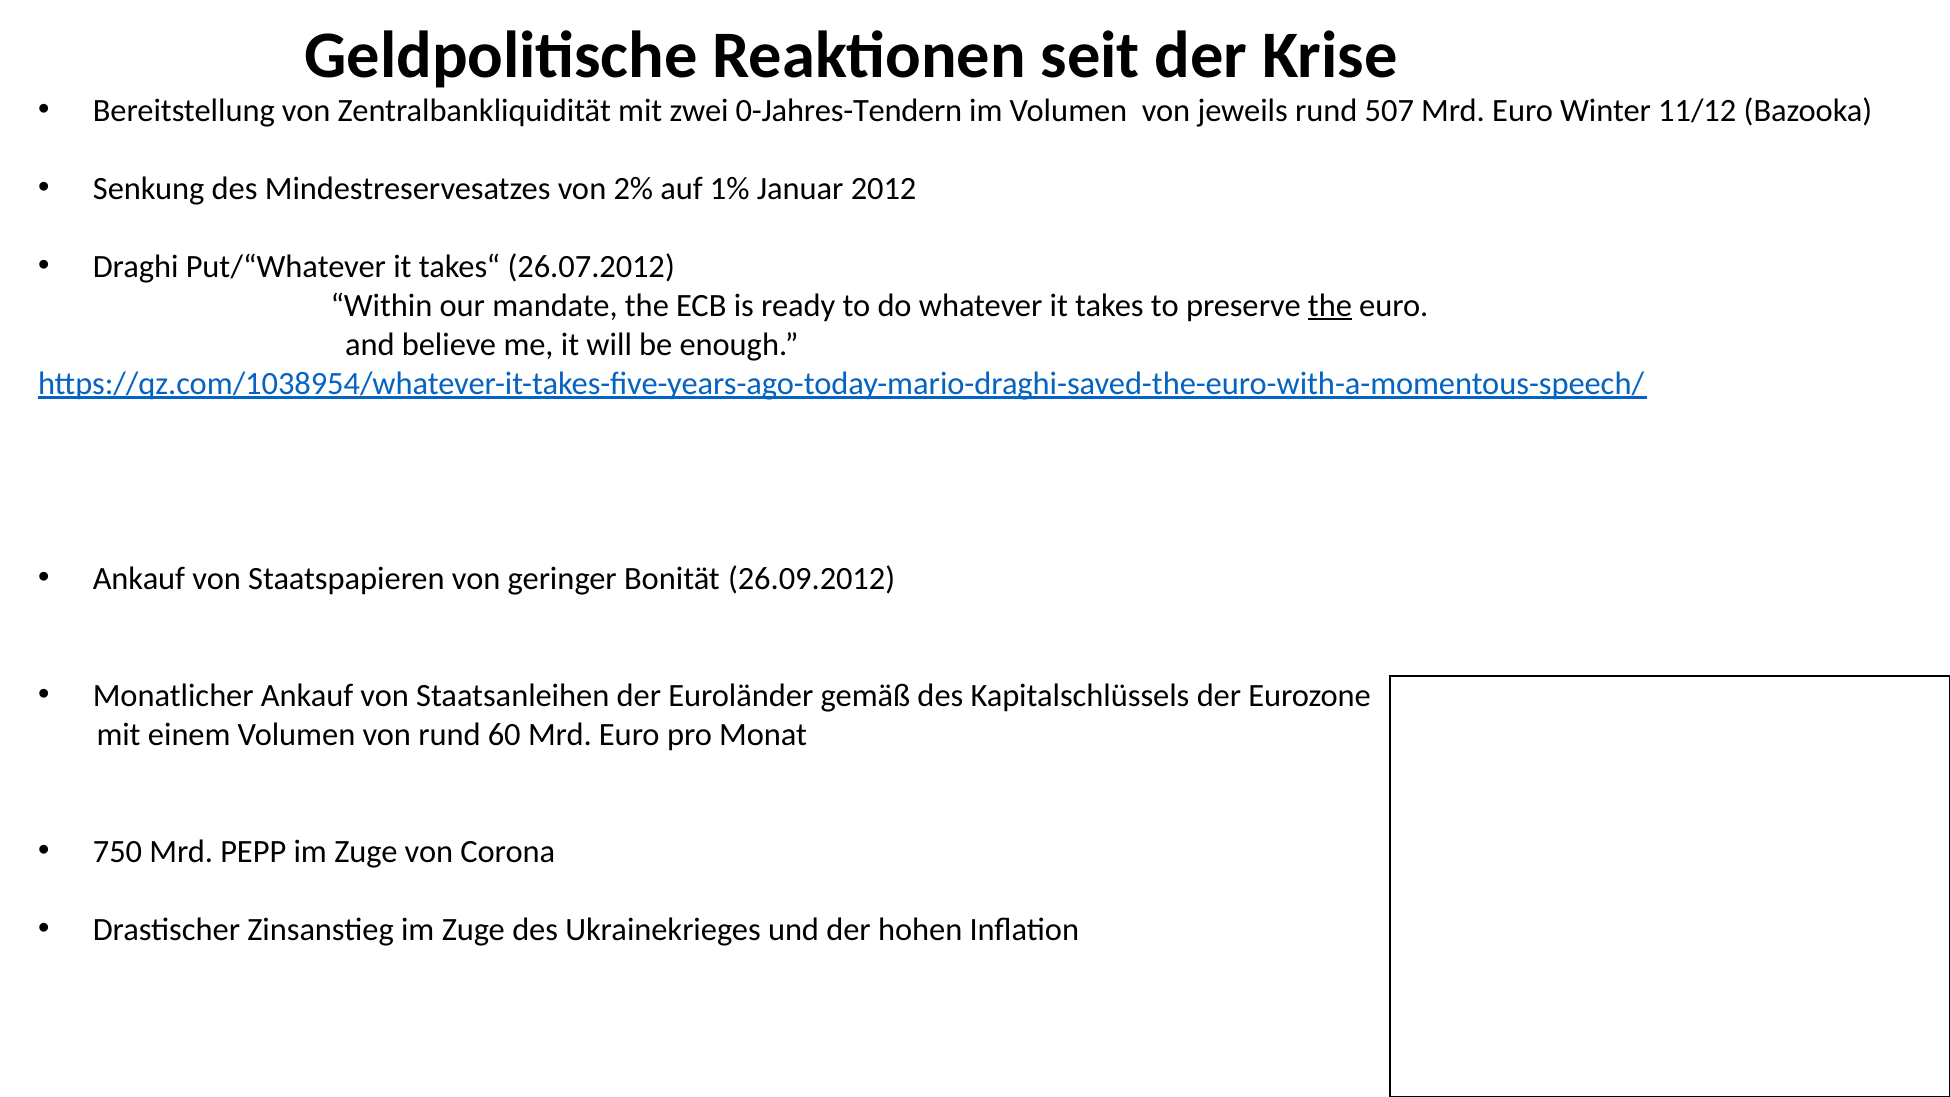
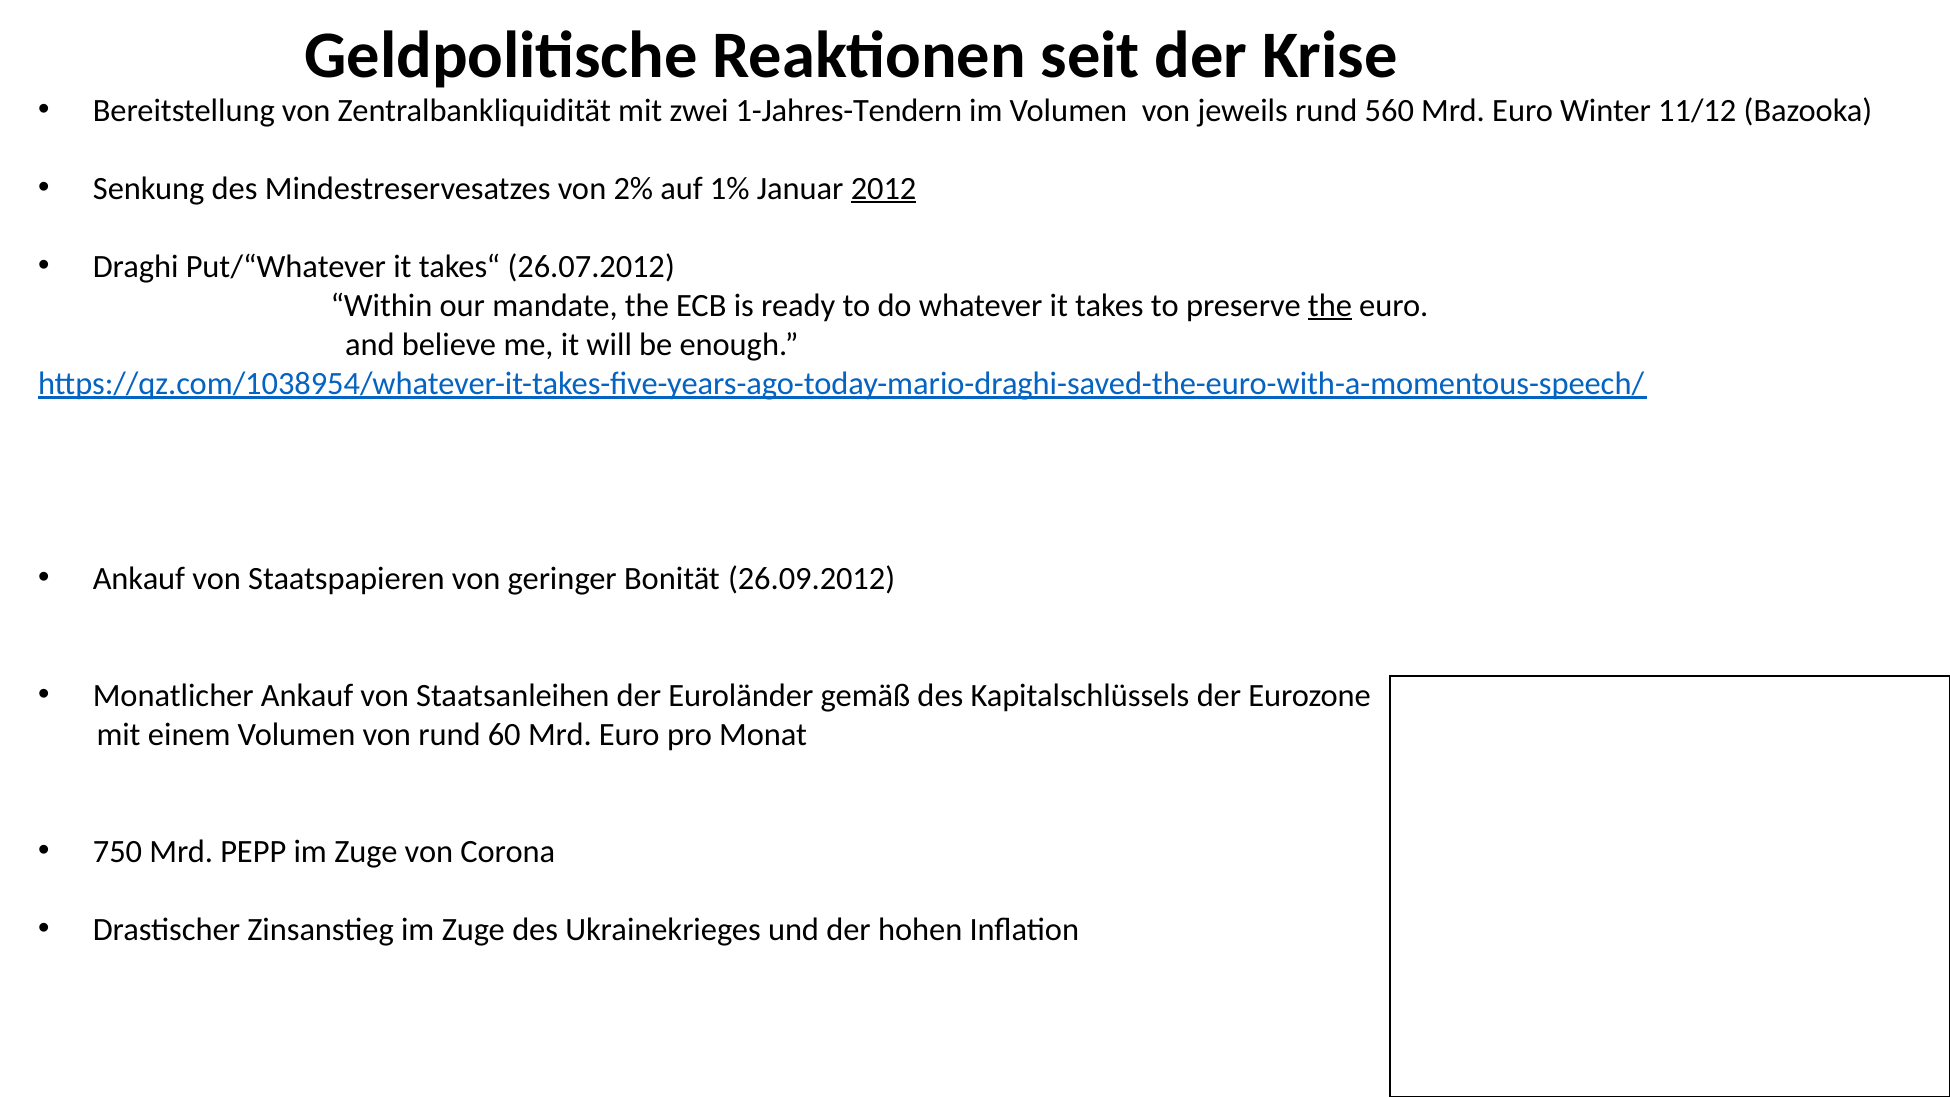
0-Jahres-Tendern: 0-Jahres-Tendern -> 1-Jahres-Tendern
507: 507 -> 560
2012 underline: none -> present
